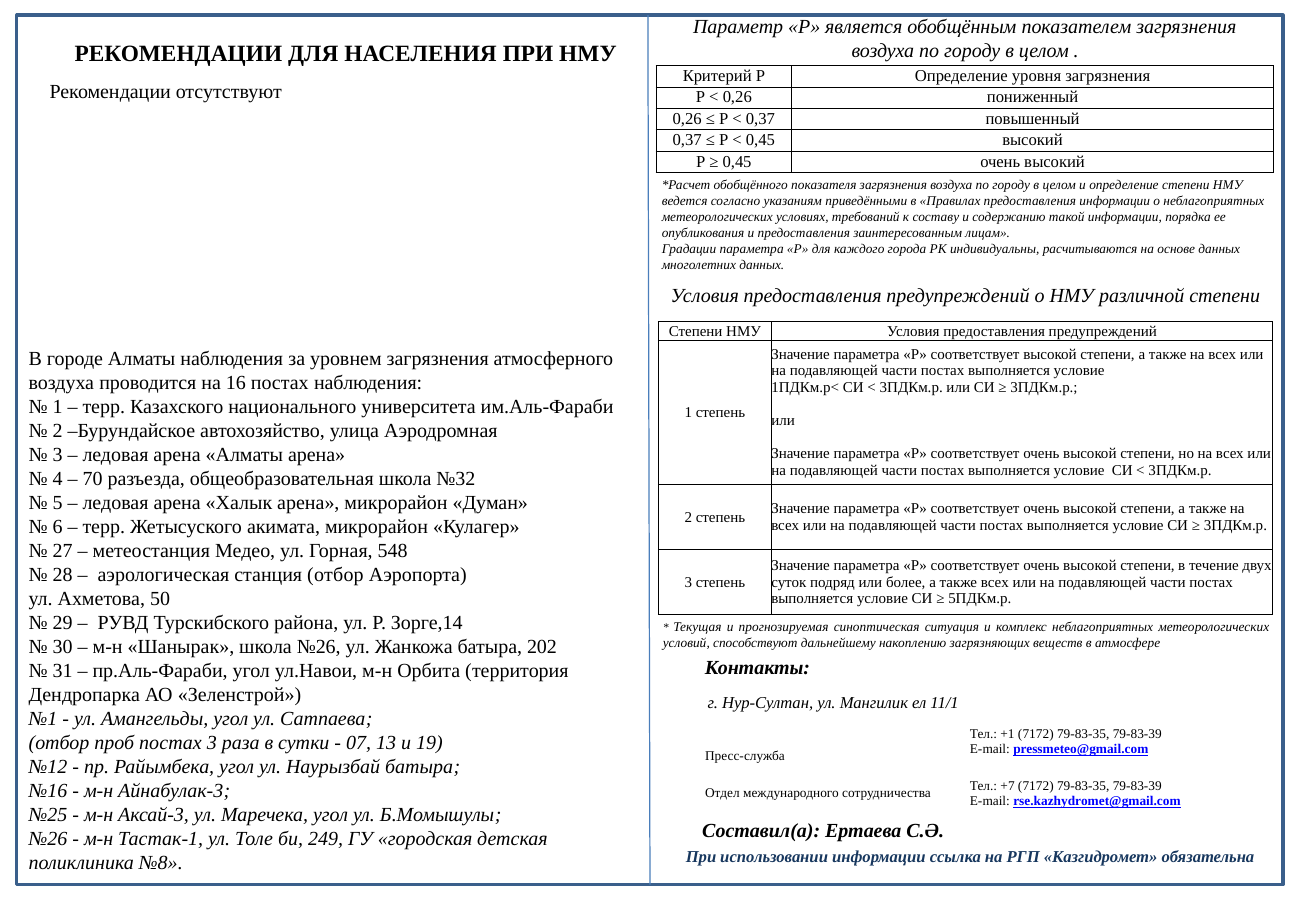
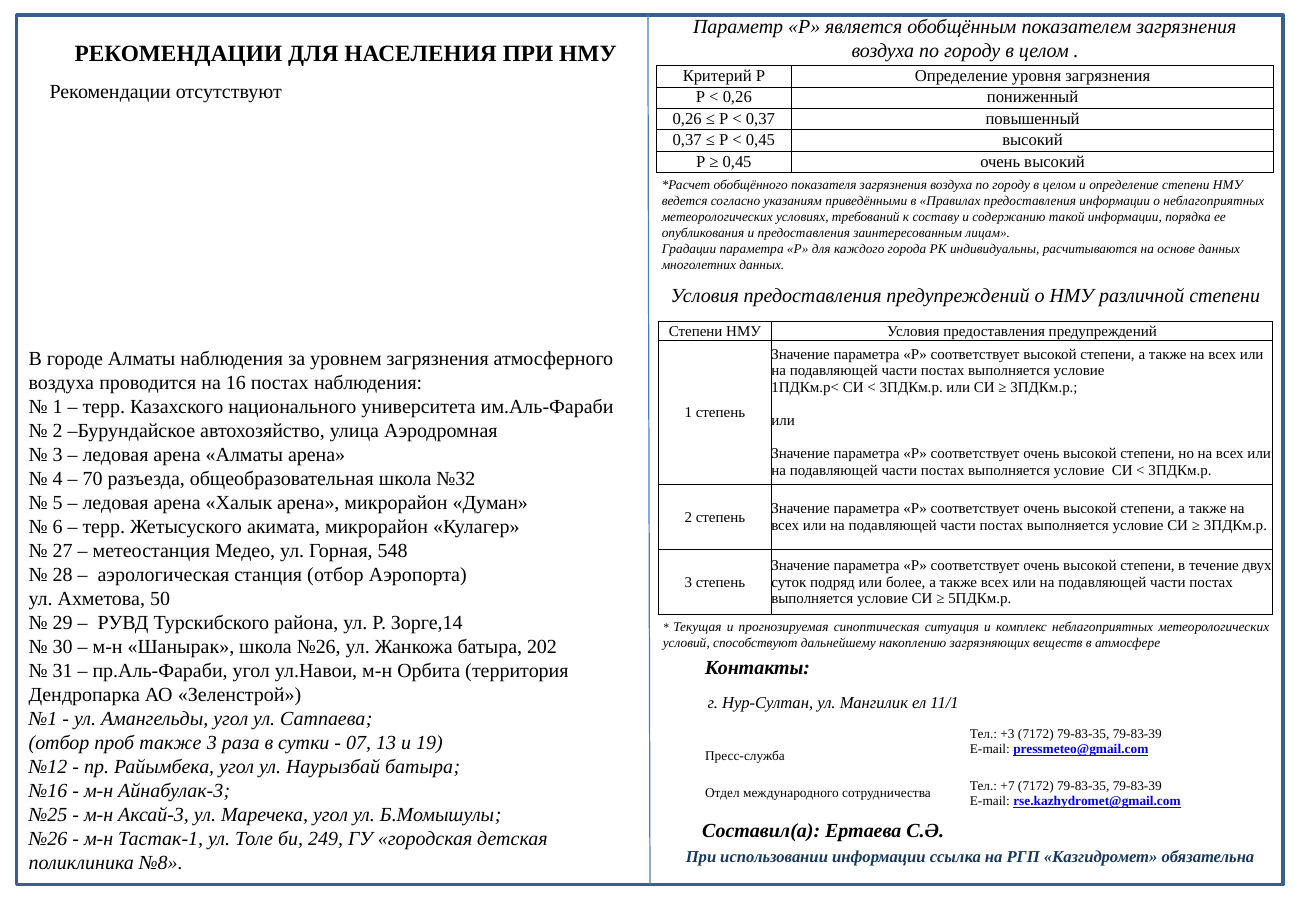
+1: +1 -> +3
проб постах: постах -> также
